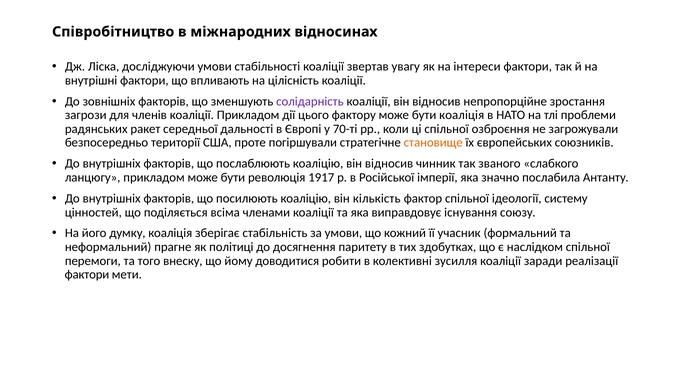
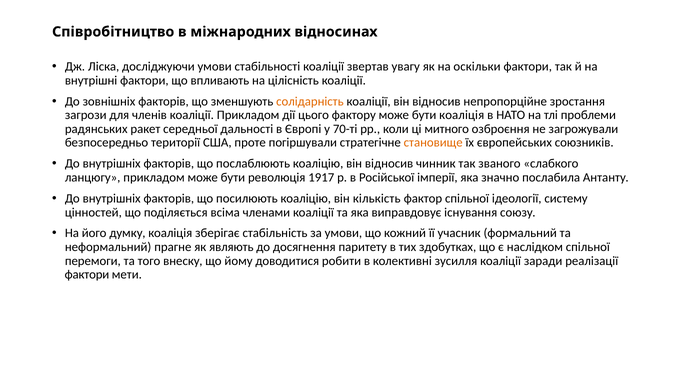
інтереси: інтереси -> оскільки
солідарність colour: purple -> orange
ці спільної: спільної -> митного
політиці: політиці -> являють
